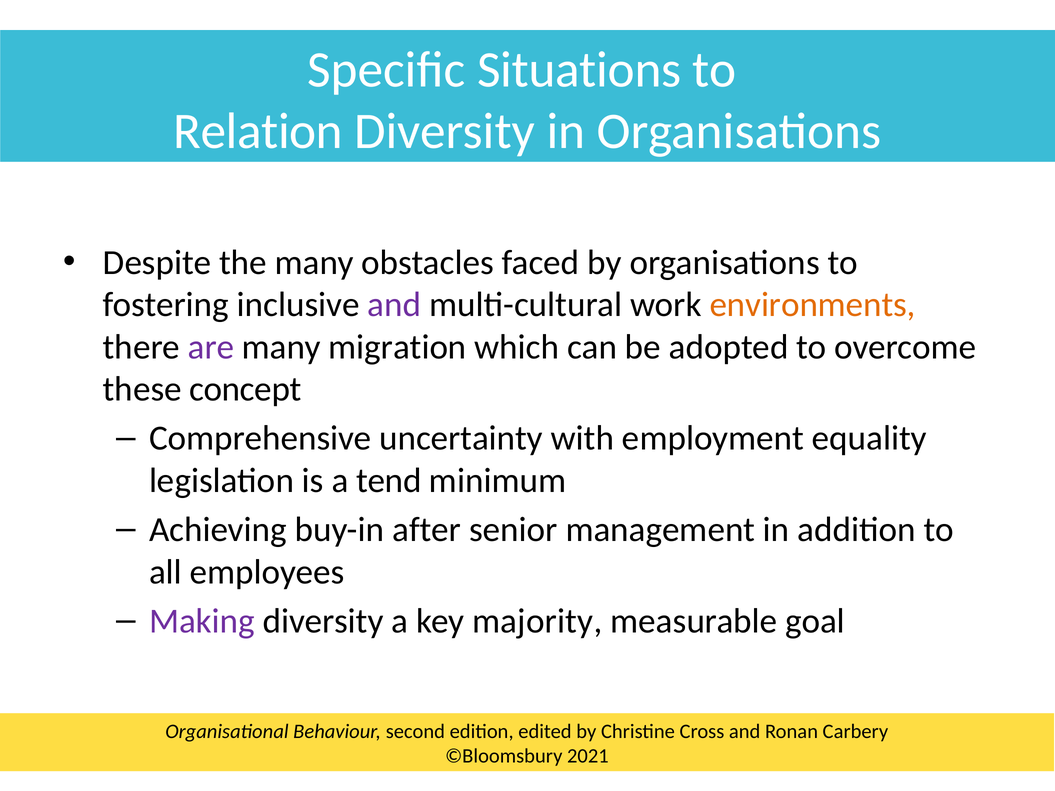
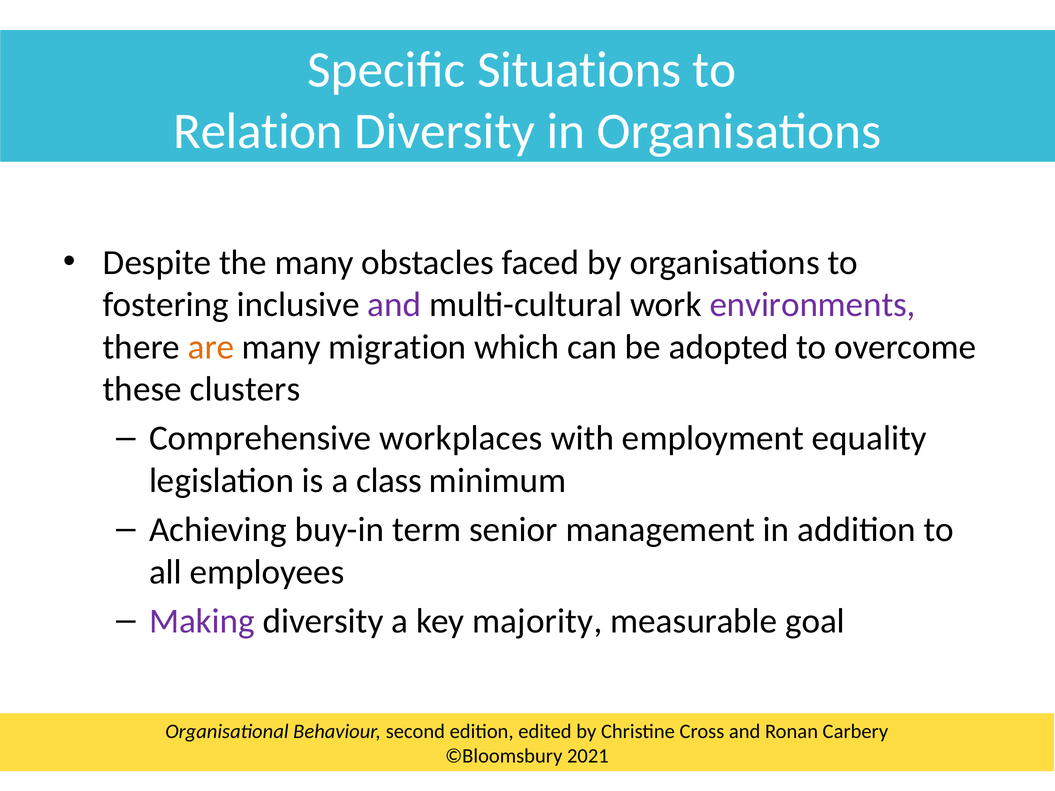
environments colour: orange -> purple
are colour: purple -> orange
concept: concept -> clusters
uncertainty: uncertainty -> workplaces
tend: tend -> class
after: after -> term
